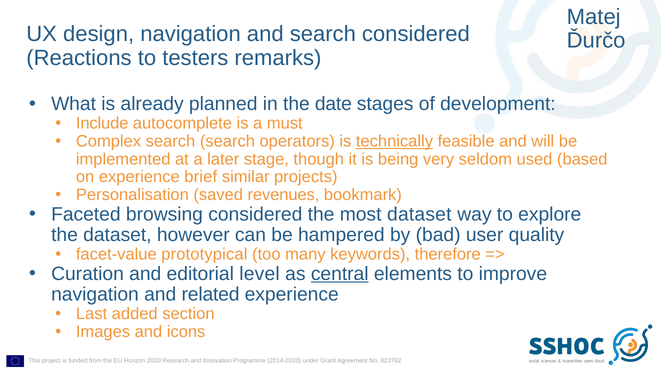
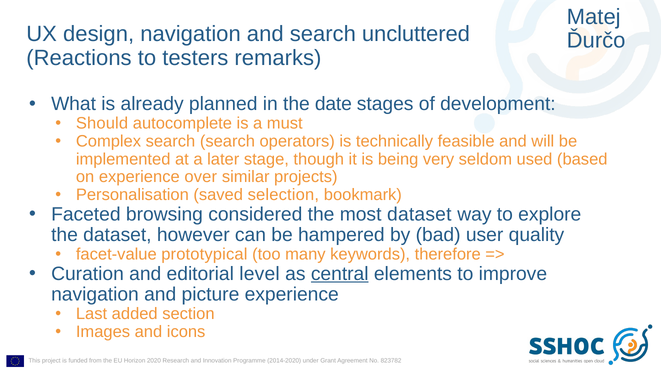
search considered: considered -> uncluttered
Include: Include -> Should
technically underline: present -> none
brief: brief -> over
revenues: revenues -> selection
related: related -> picture
